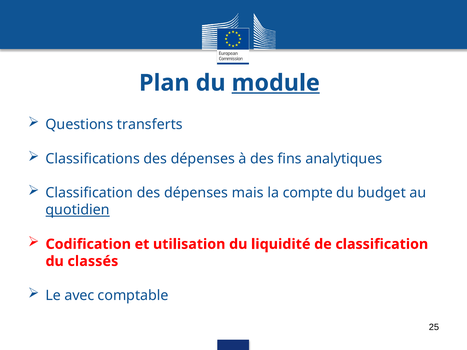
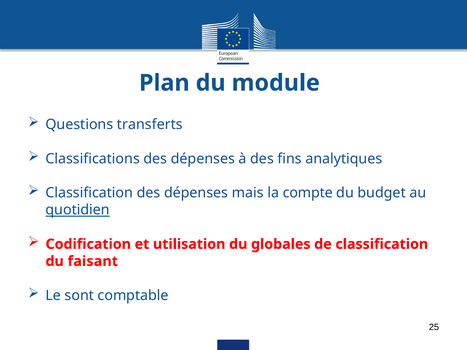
module underline: present -> none
liquidité: liquidité -> globales
classés: classés -> faisant
avec: avec -> sont
